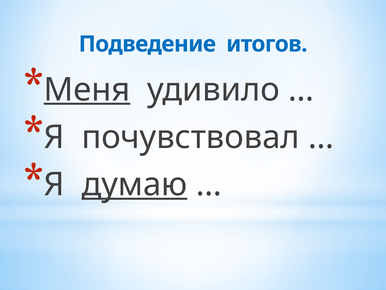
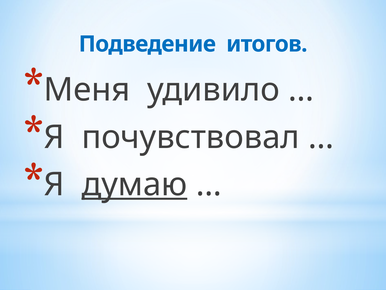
Меня underline: present -> none
